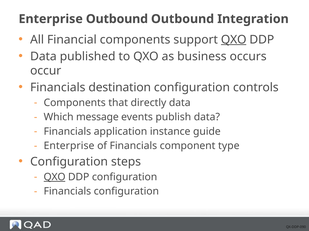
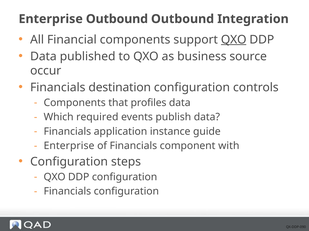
occurs: occurs -> source
directly: directly -> profiles
message: message -> required
type: type -> with
QXO at (55, 177) underline: present -> none
